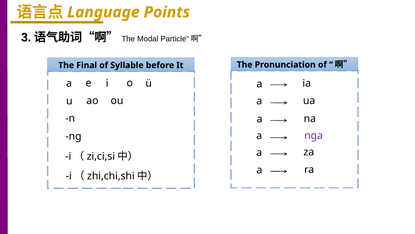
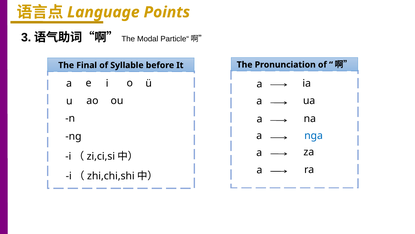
nga colour: purple -> blue
